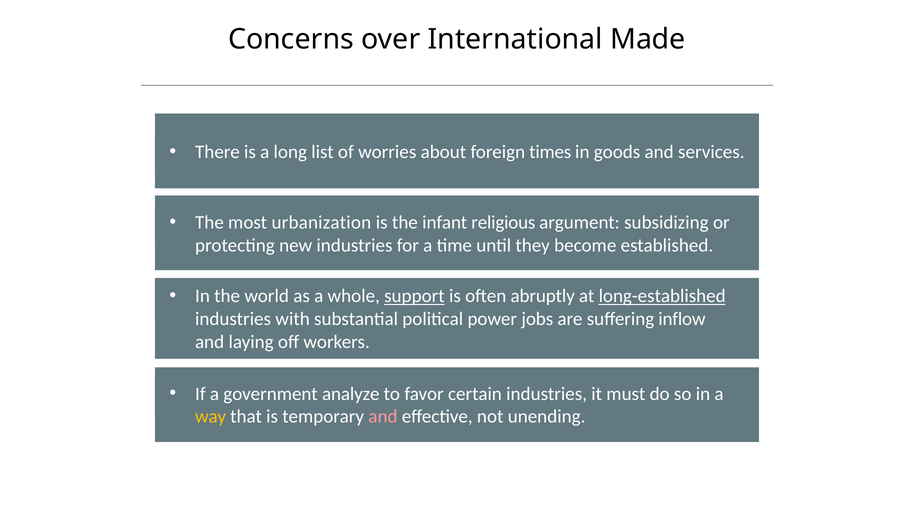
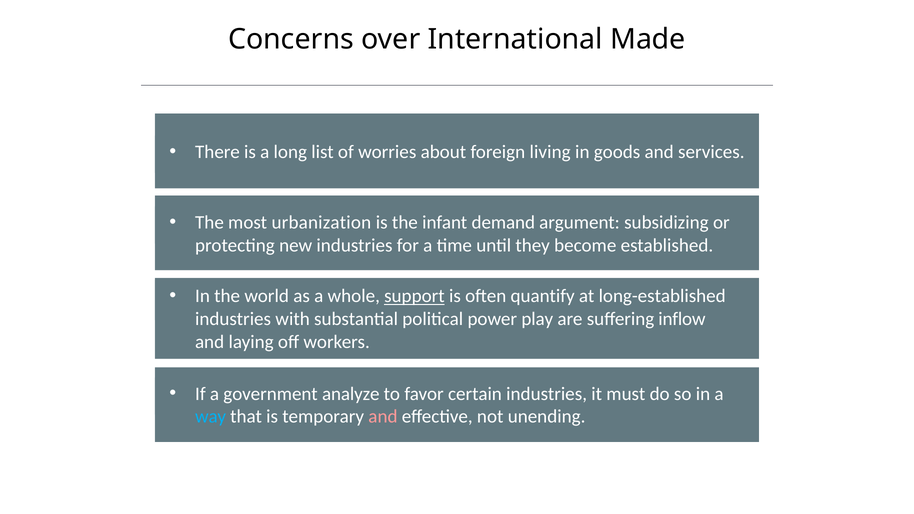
times: times -> living
religious: religious -> demand
abruptly: abruptly -> quantify
long-established underline: present -> none
jobs: jobs -> play
way colour: yellow -> light blue
